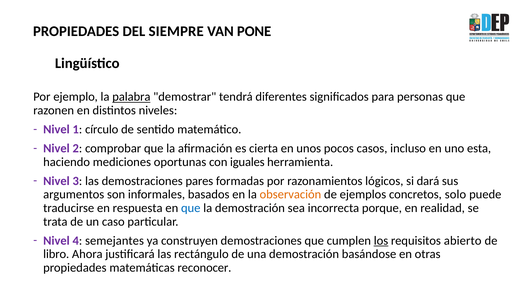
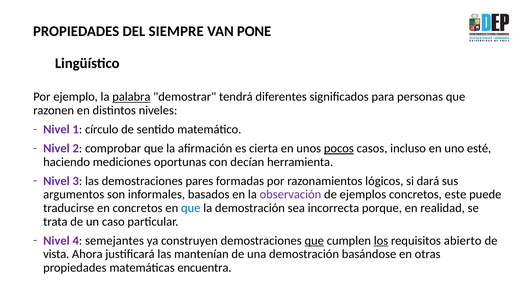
pocos underline: none -> present
esta: esta -> esté
iguales: iguales -> decían
observación colour: orange -> purple
solo: solo -> este
en respuesta: respuesta -> concretos
que at (314, 241) underline: none -> present
libro: libro -> vista
rectángulo: rectángulo -> mantenían
reconocer: reconocer -> encuentra
